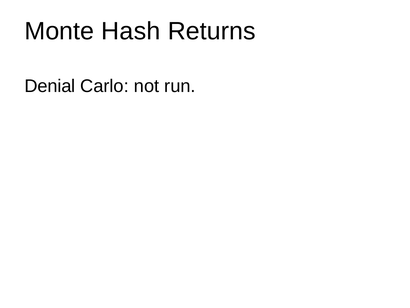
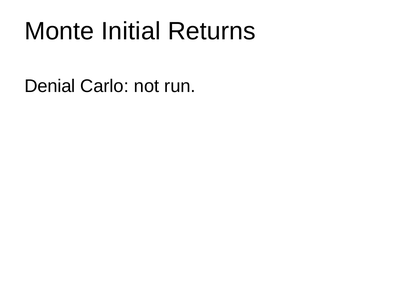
Hash: Hash -> Initial
